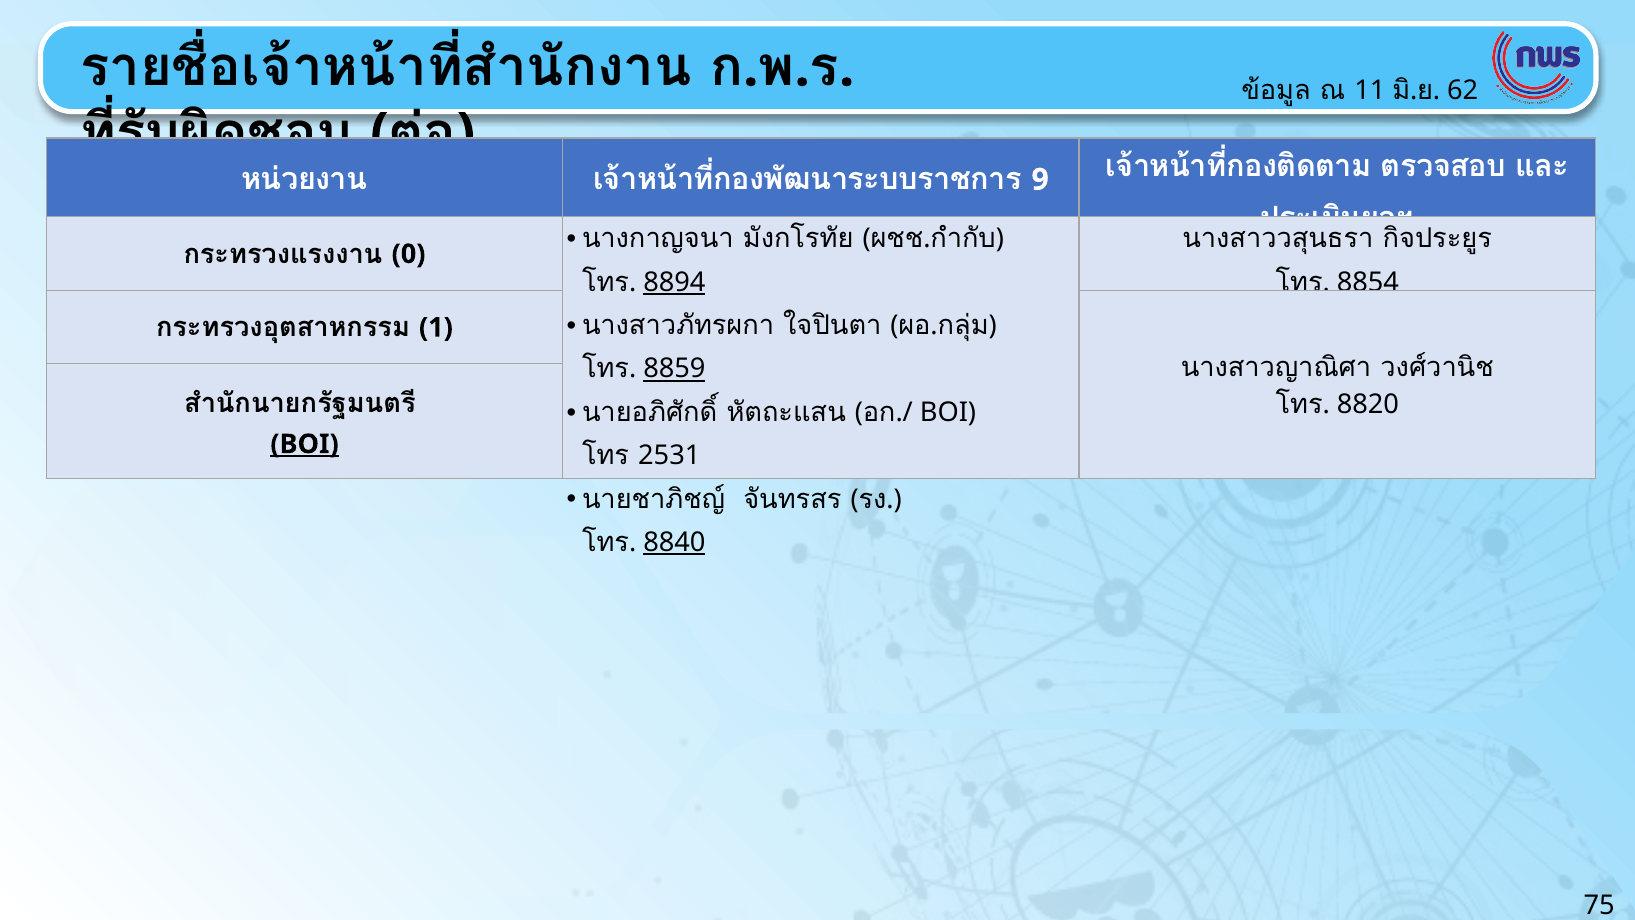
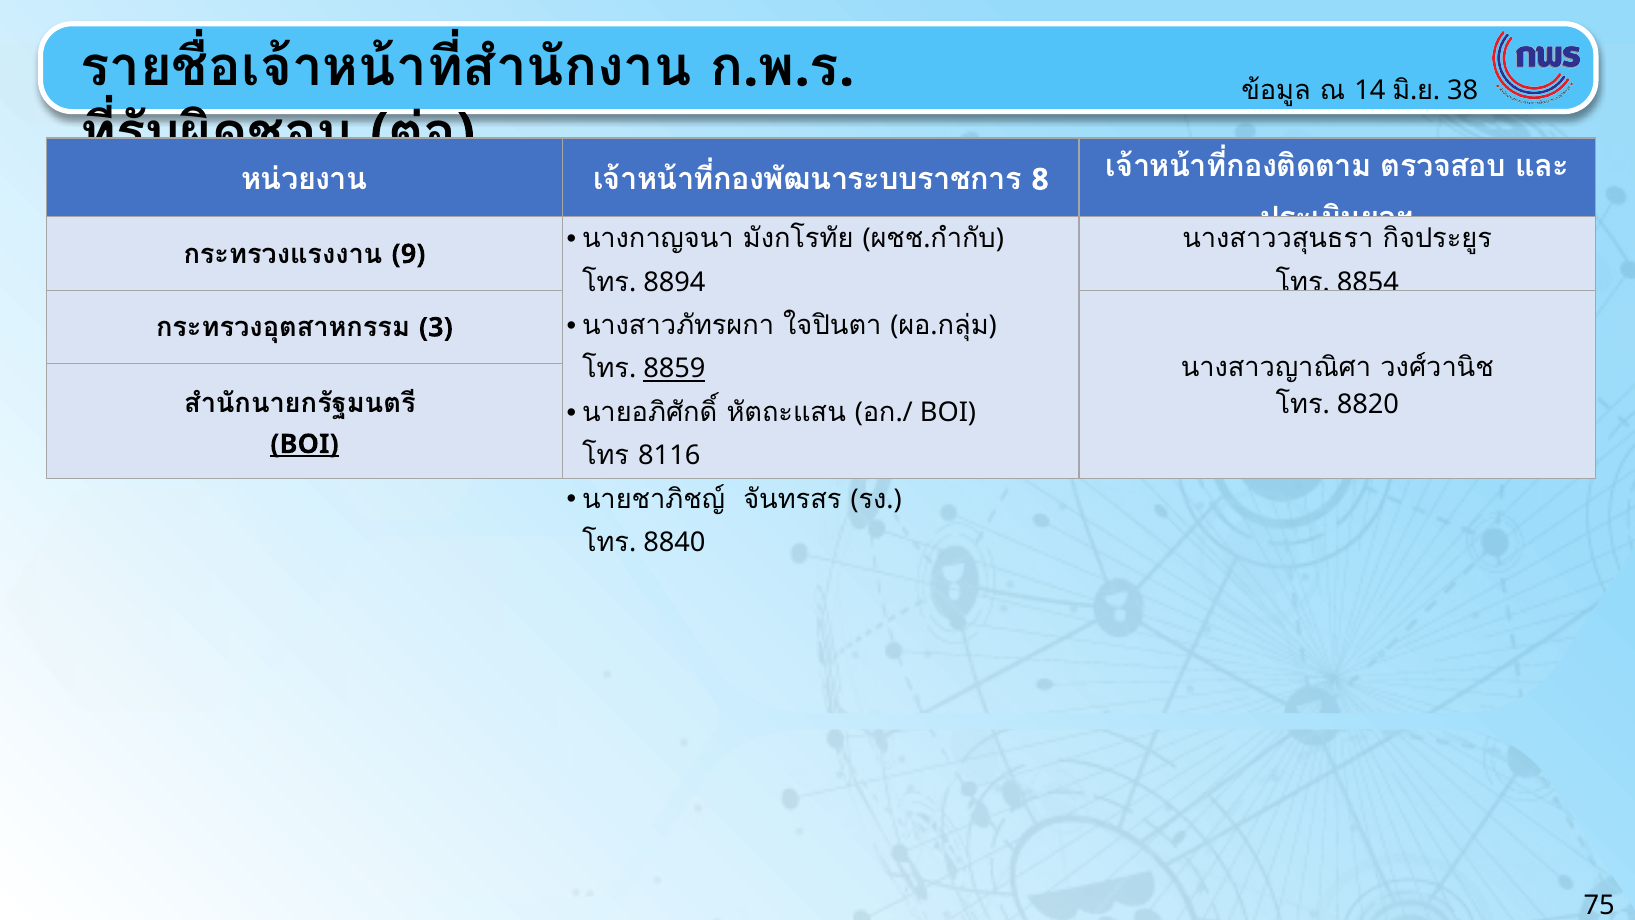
11: 11 -> 14
62: 62 -> 38
9: 9 -> 8
0: 0 -> 9
8894 underline: present -> none
1: 1 -> 3
2531: 2531 -> 8116
8840 underline: present -> none
